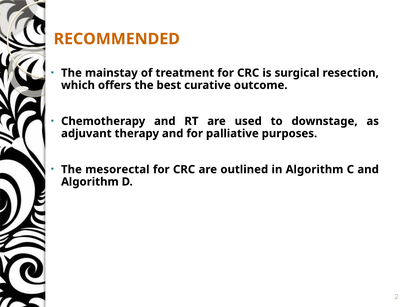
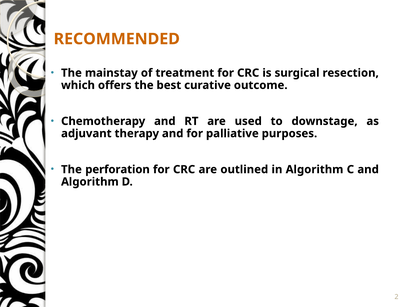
mesorectal: mesorectal -> perforation
